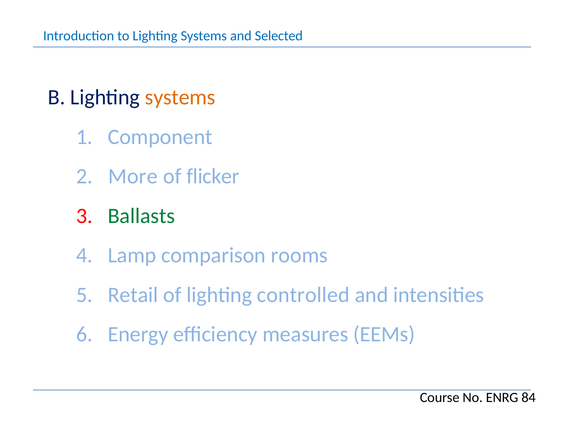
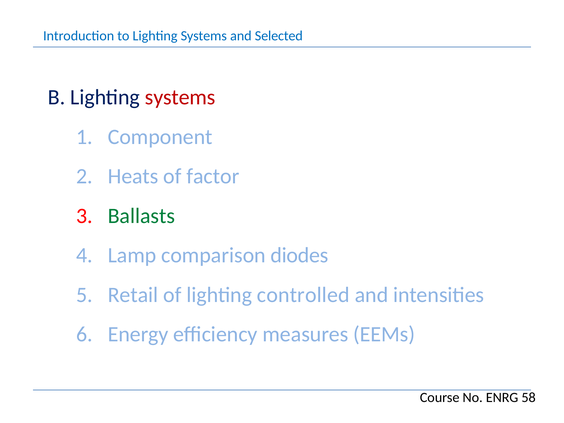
systems at (180, 97) colour: orange -> red
More: More -> Heats
flicker: flicker -> factor
rooms: rooms -> diodes
84: 84 -> 58
